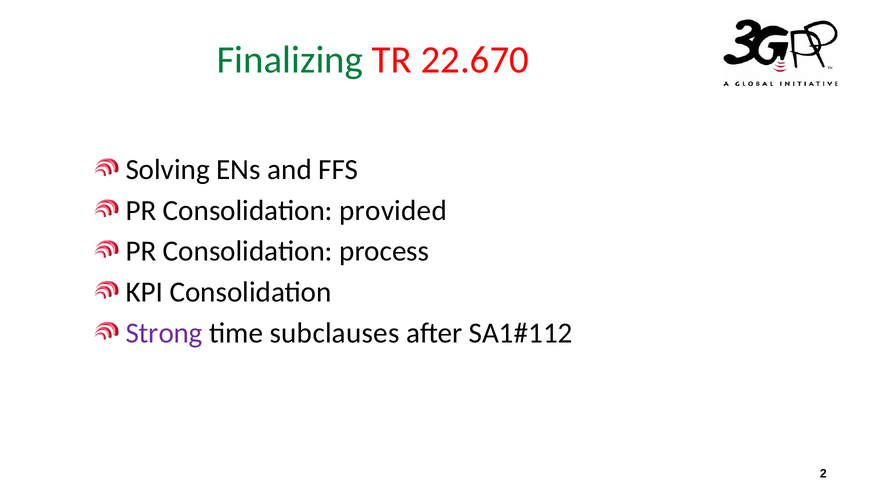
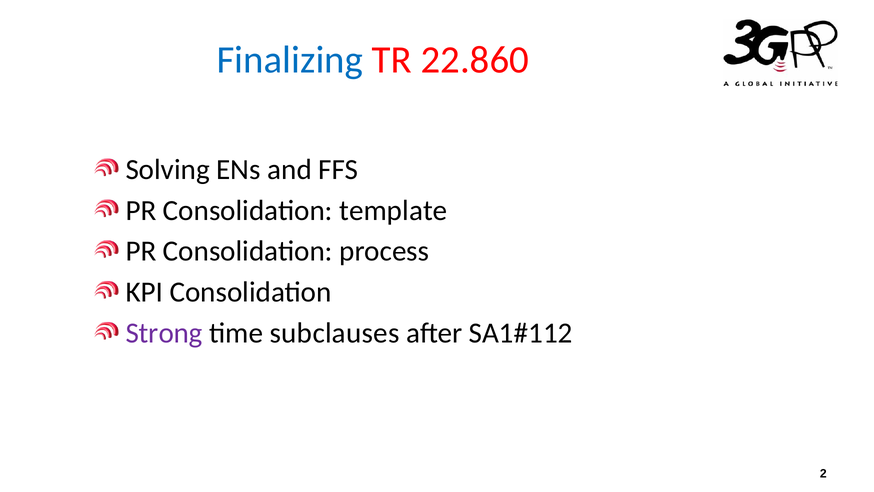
Finalizing colour: green -> blue
22.670: 22.670 -> 22.860
provided: provided -> template
